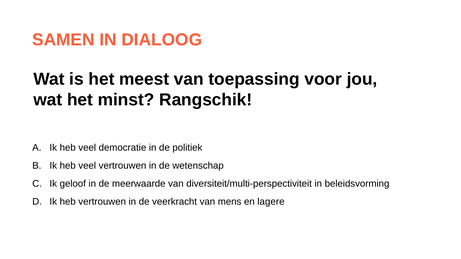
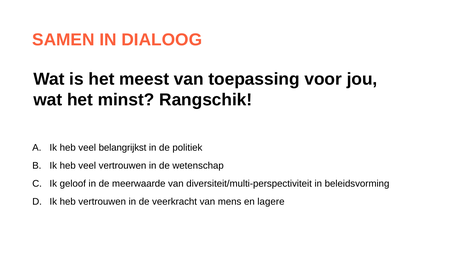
democratie: democratie -> belangrijkst
